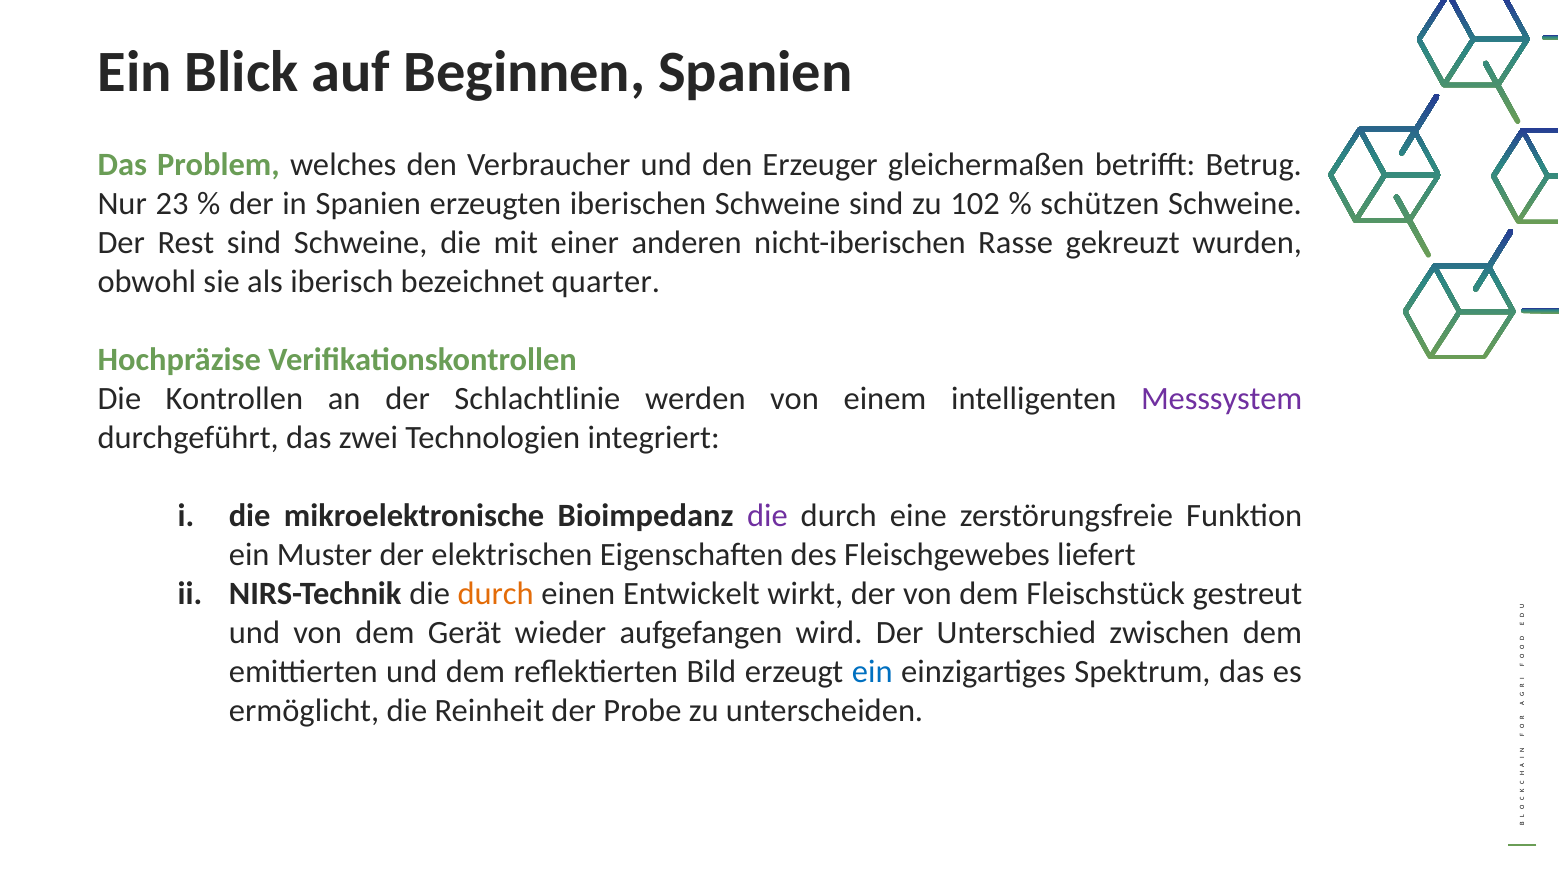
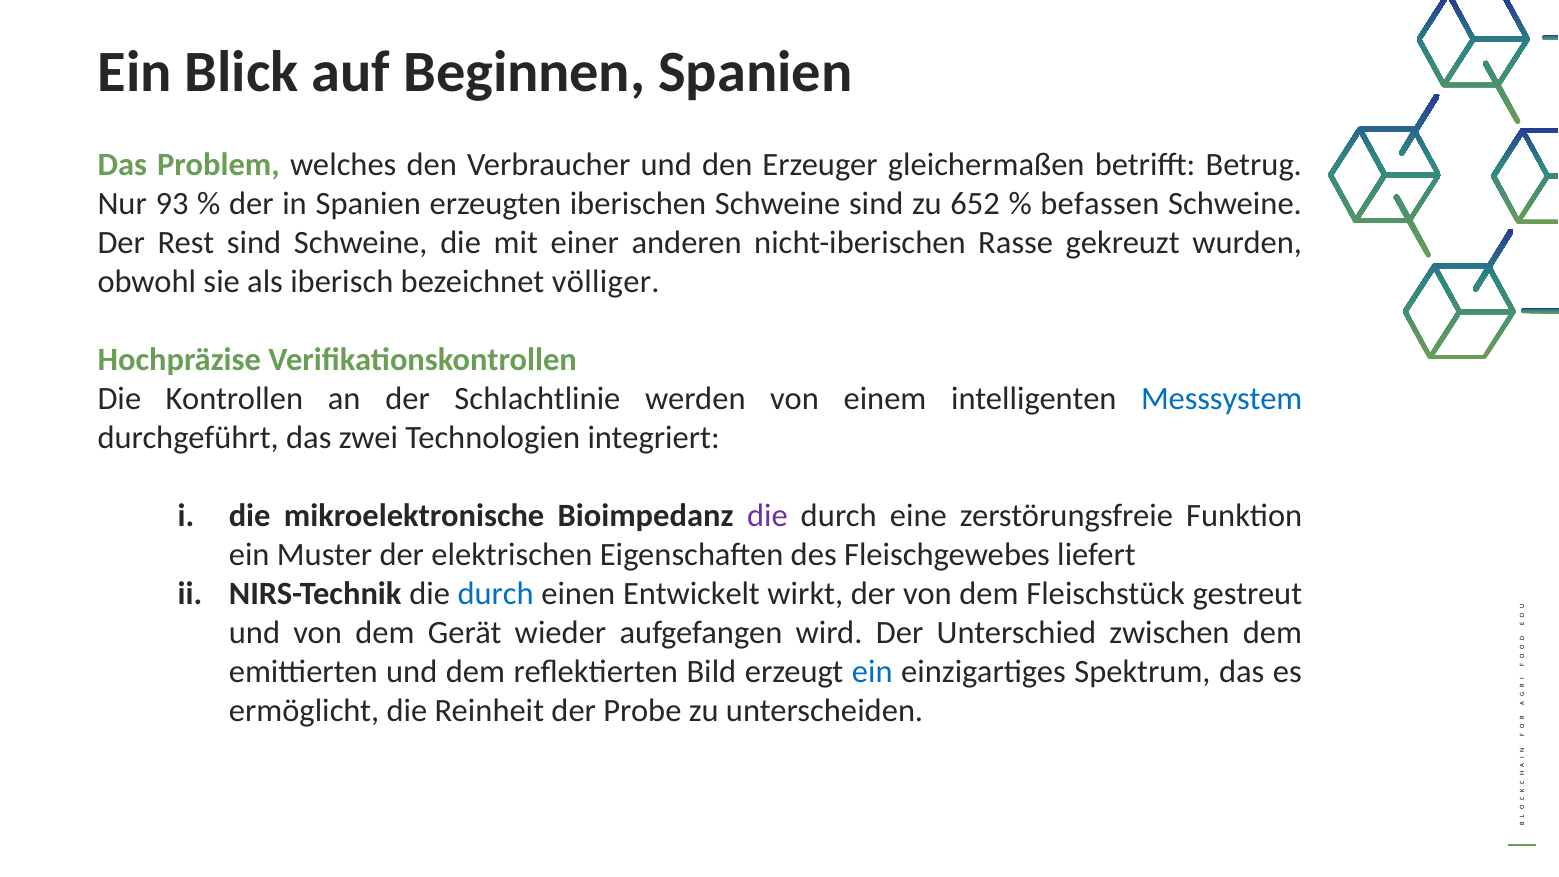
23: 23 -> 93
102: 102 -> 652
schützen: schützen -> befassen
quarter: quarter -> völliger
Messsystem colour: purple -> blue
durch at (496, 594) colour: orange -> blue
